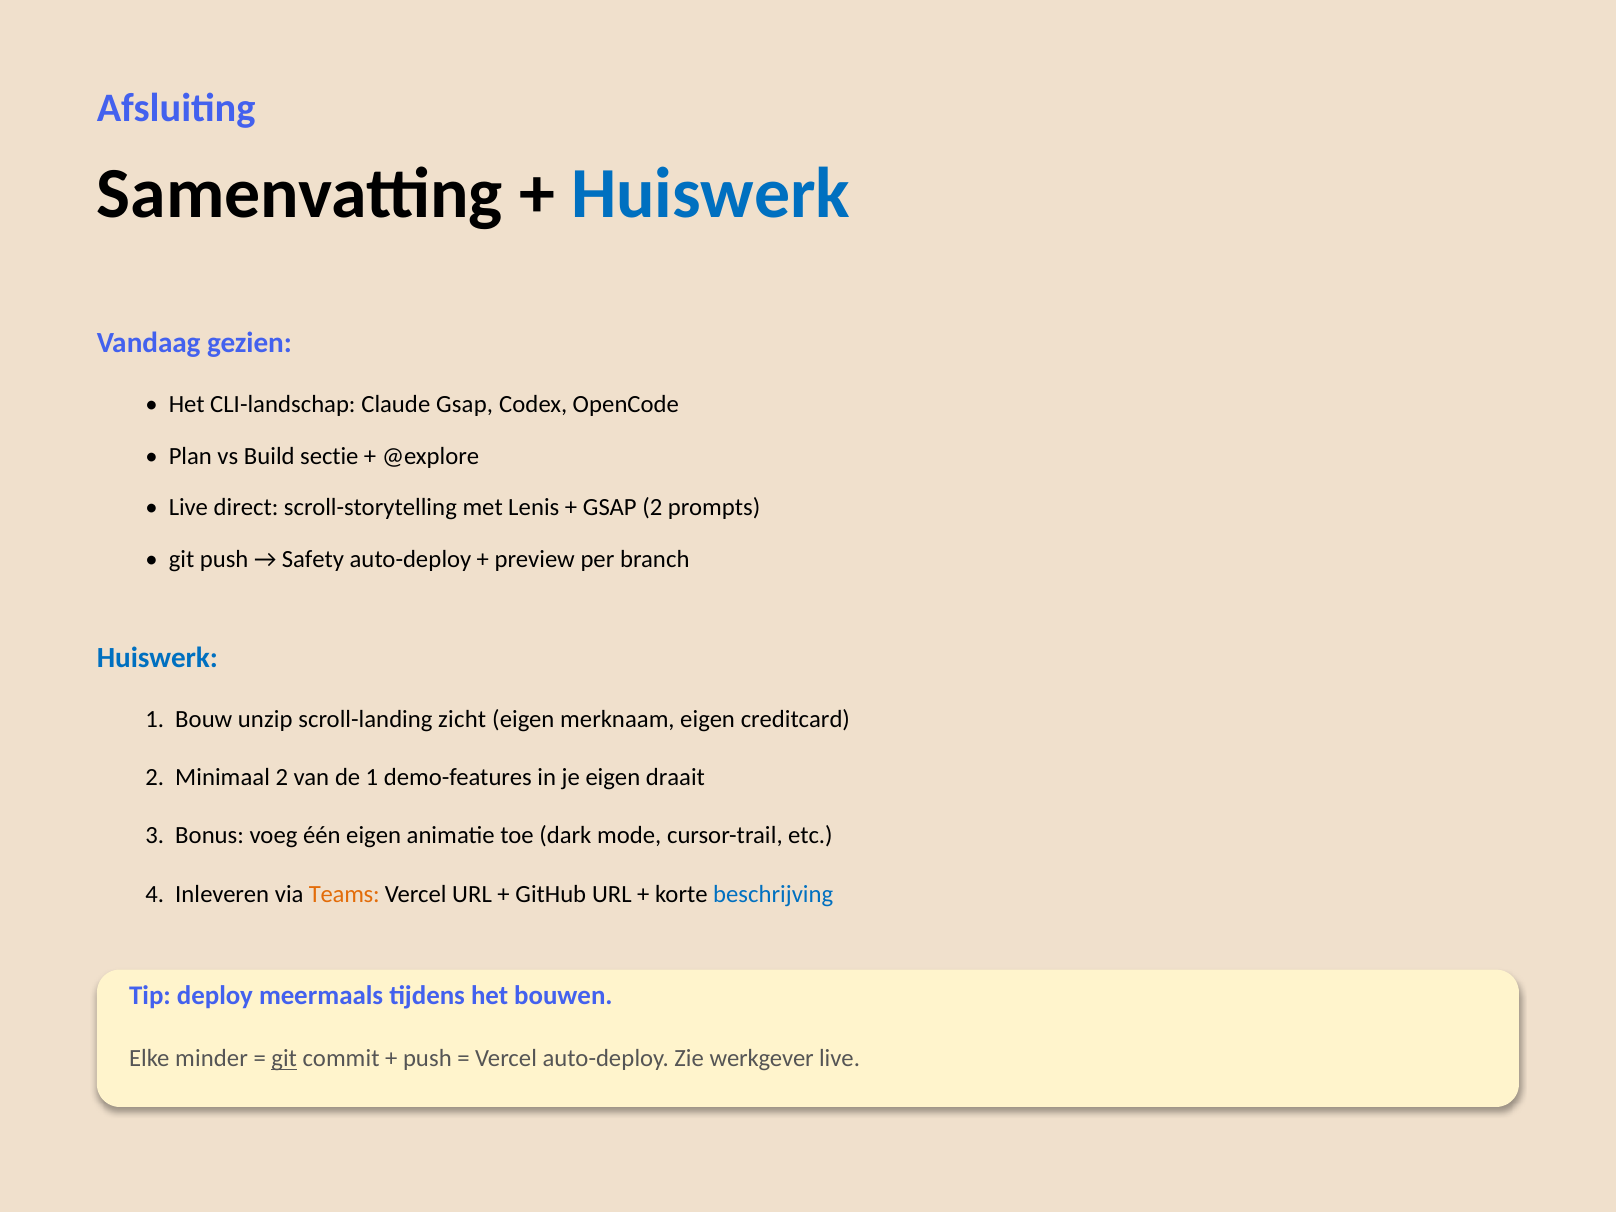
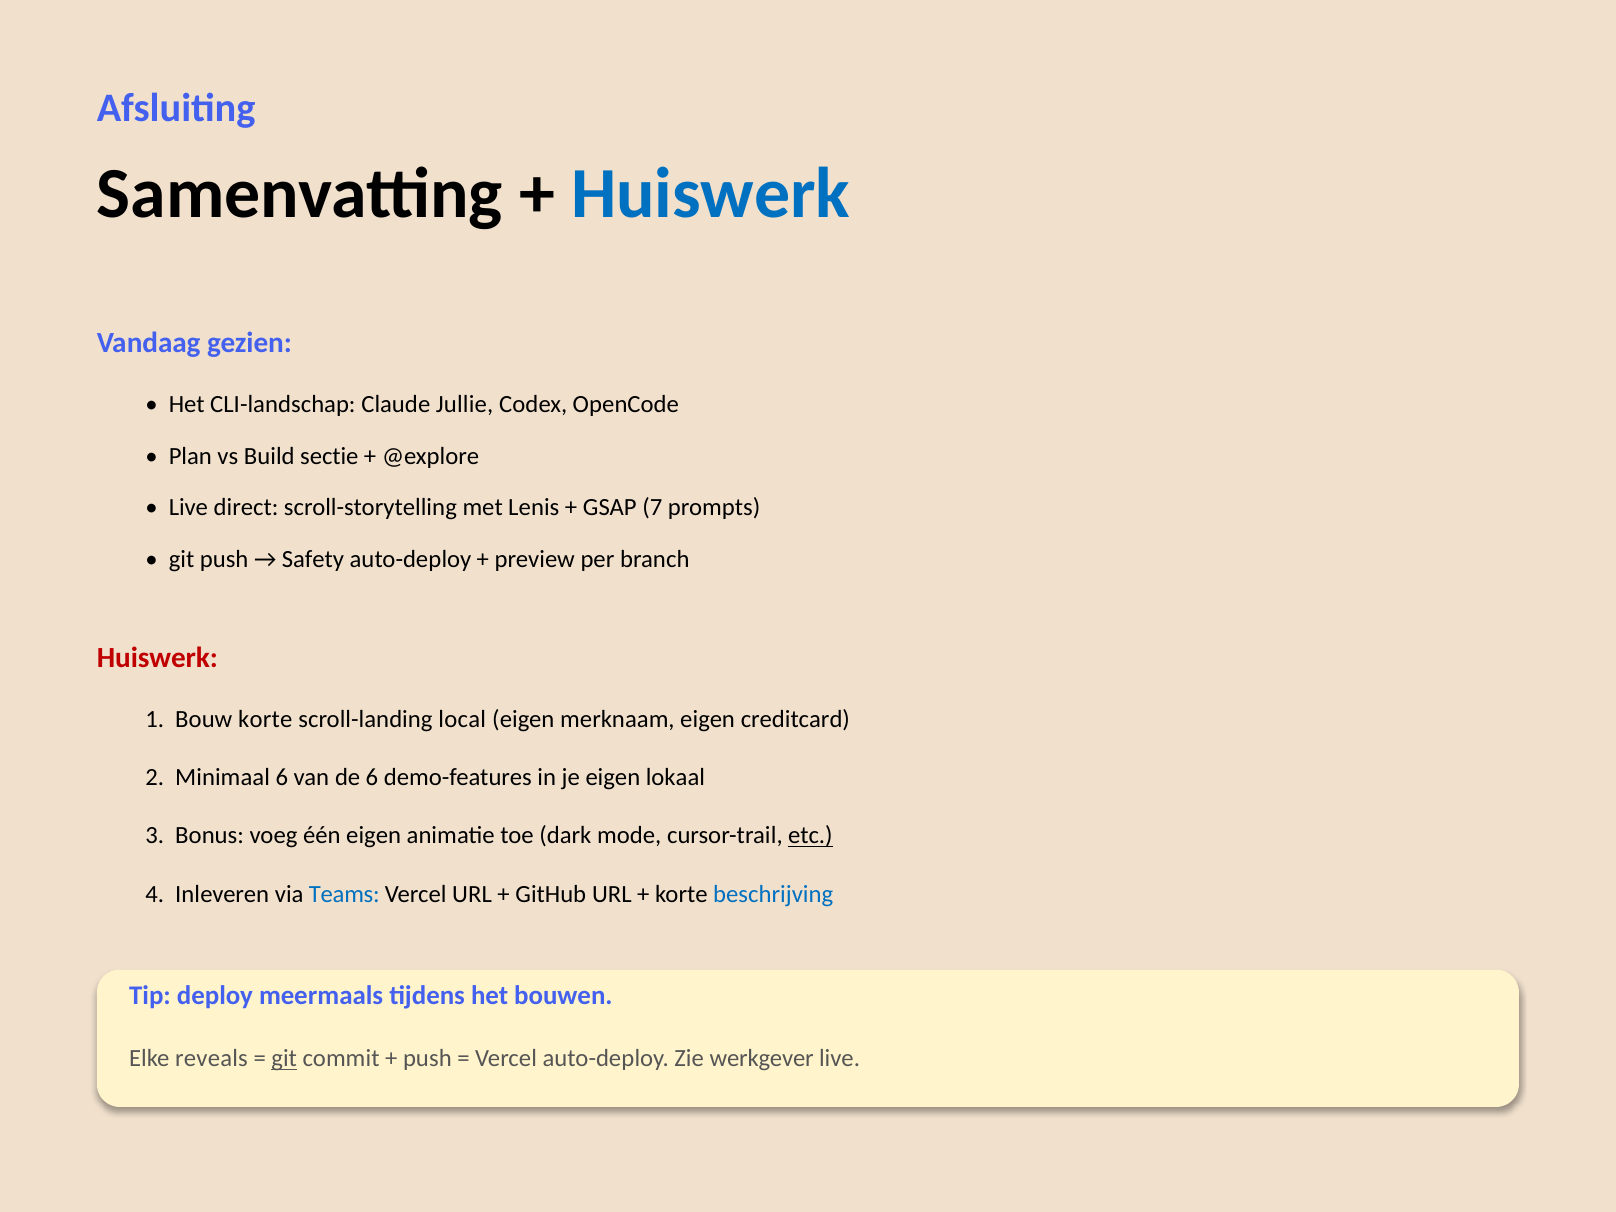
Claude Gsap: Gsap -> Jullie
GSAP 2: 2 -> 7
Huiswerk at (157, 658) colour: blue -> red
Bouw unzip: unzip -> korte
zicht: zicht -> local
Minimaal 2: 2 -> 6
de 1: 1 -> 6
draait: draait -> lokaal
etc underline: none -> present
Teams colour: orange -> blue
minder: minder -> reveals
